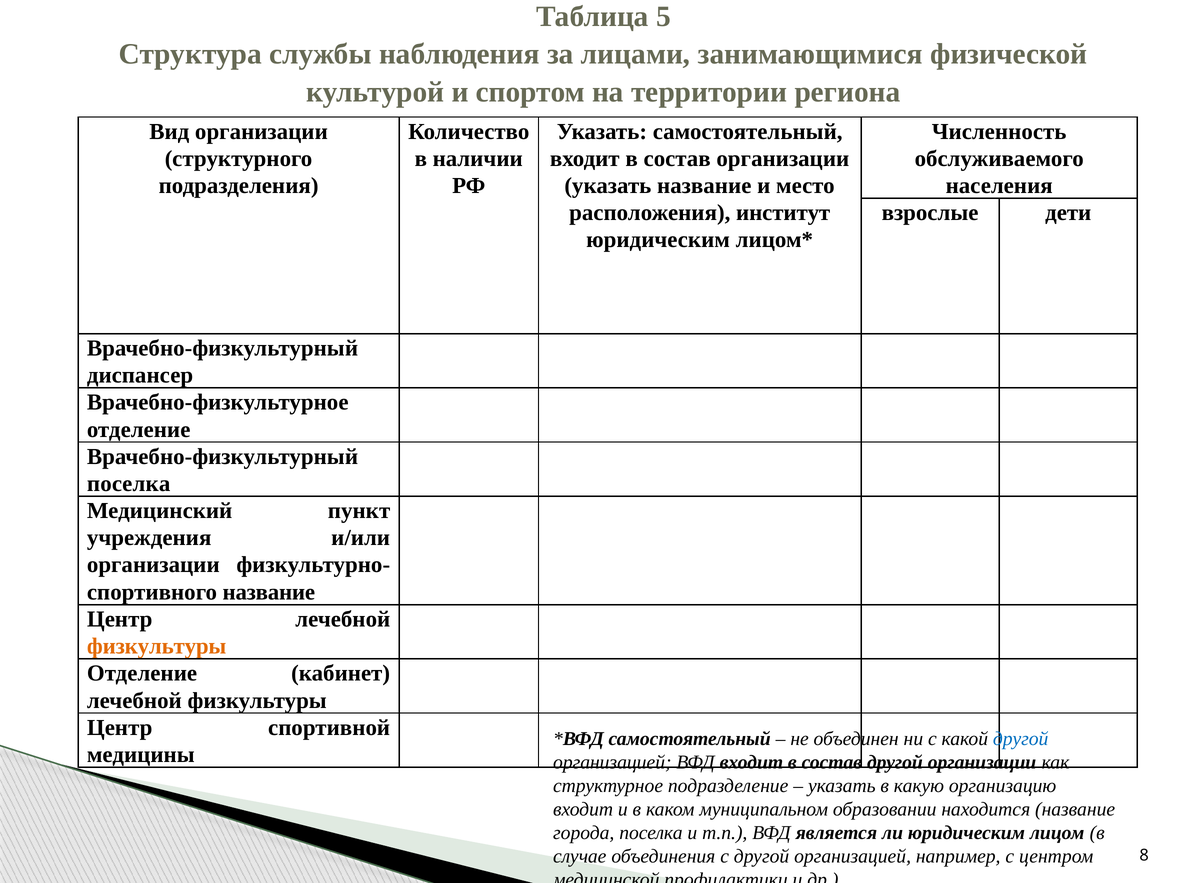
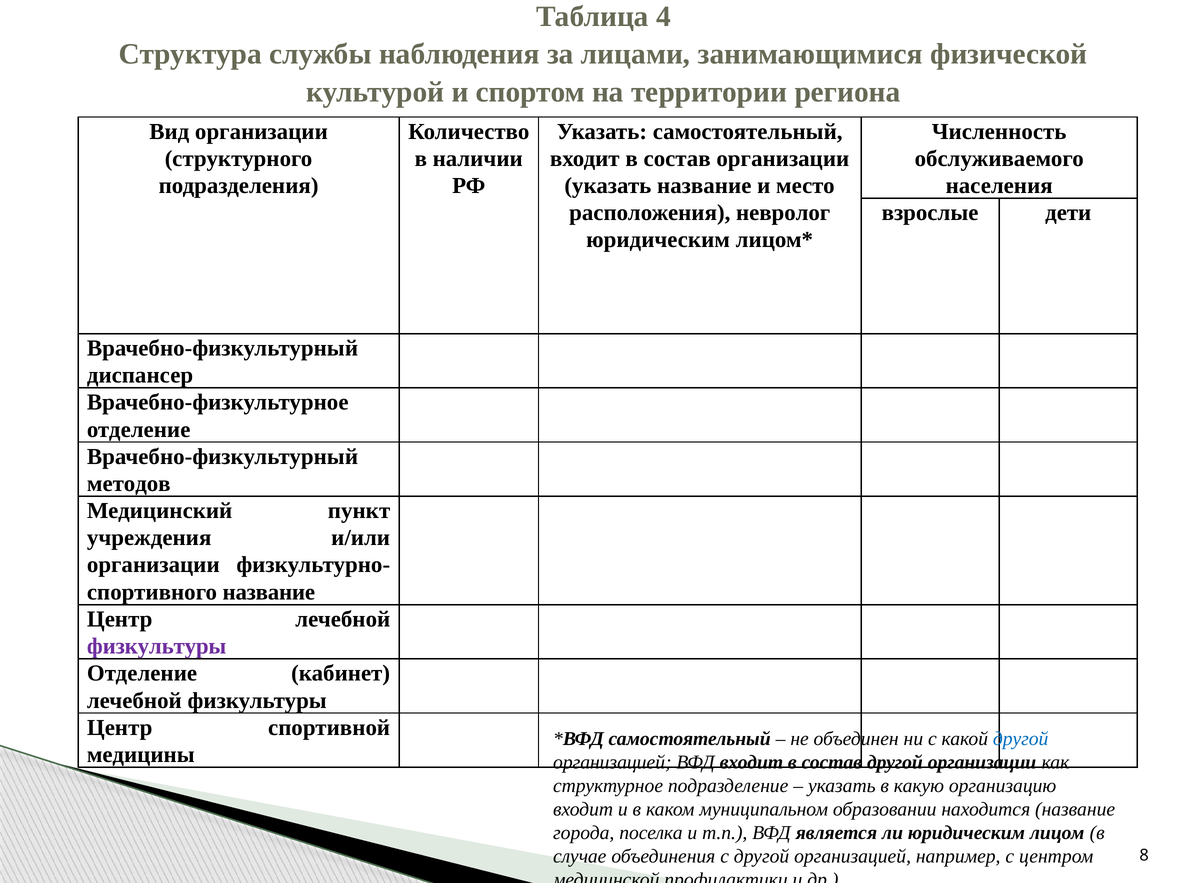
5: 5 -> 4
институт: институт -> невролог
поселка at (129, 484): поселка -> методов
физкультуры at (157, 646) colour: orange -> purple
